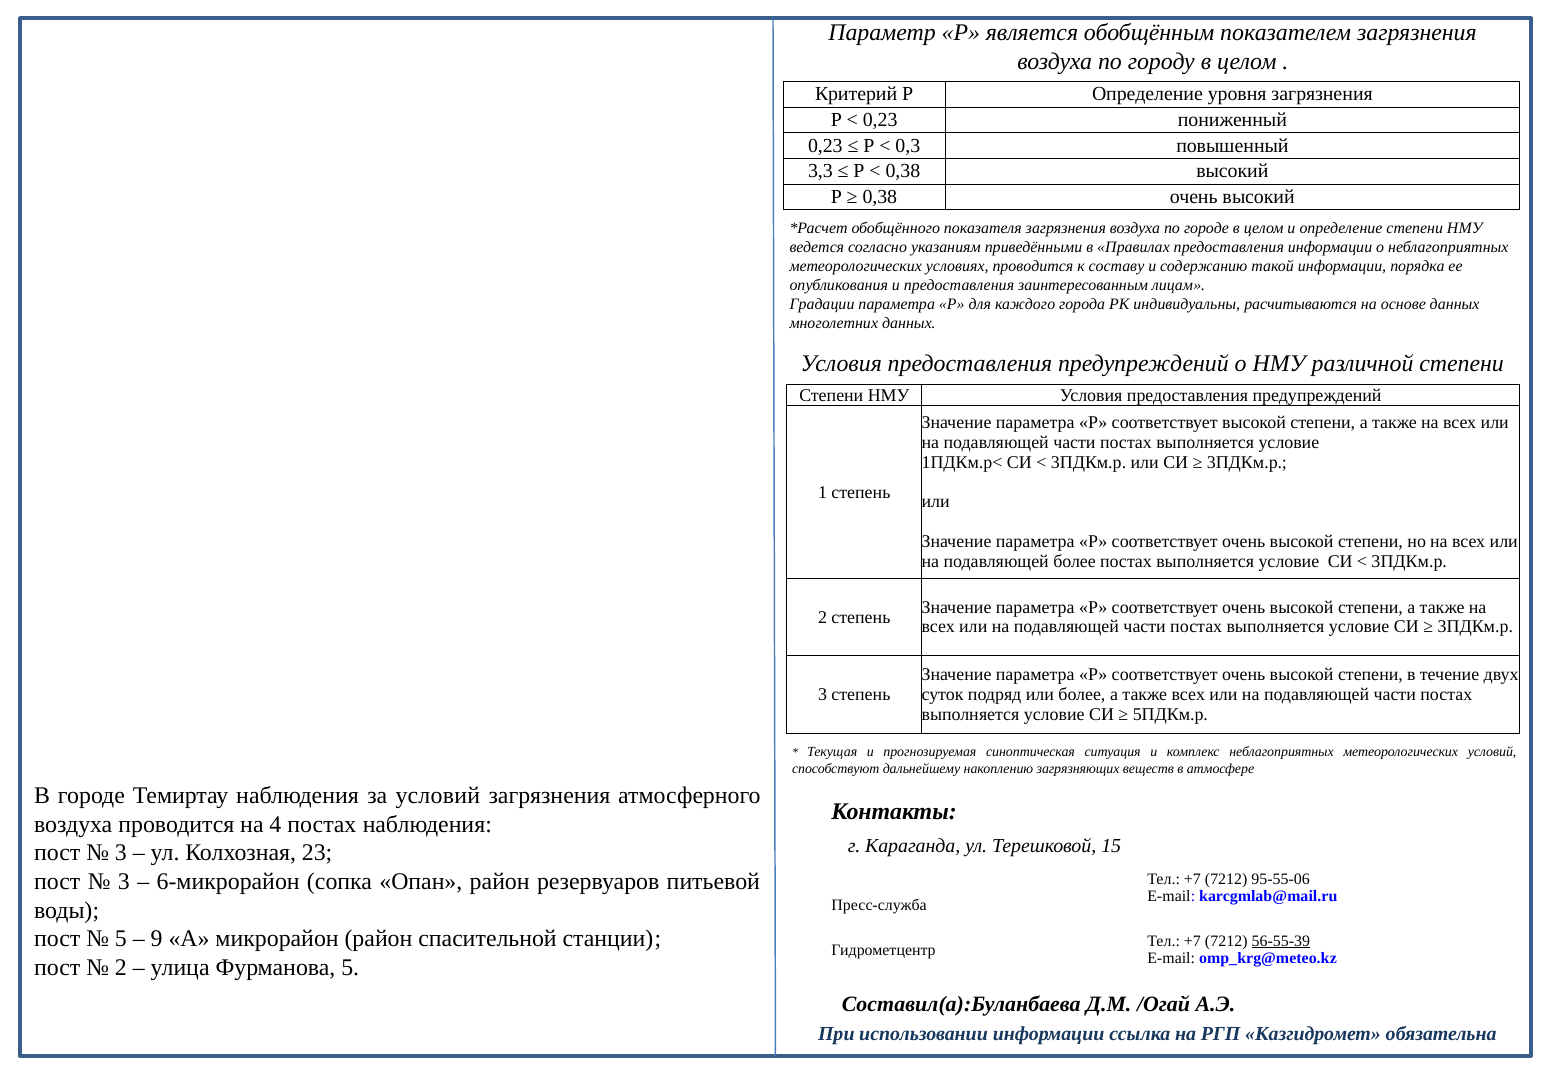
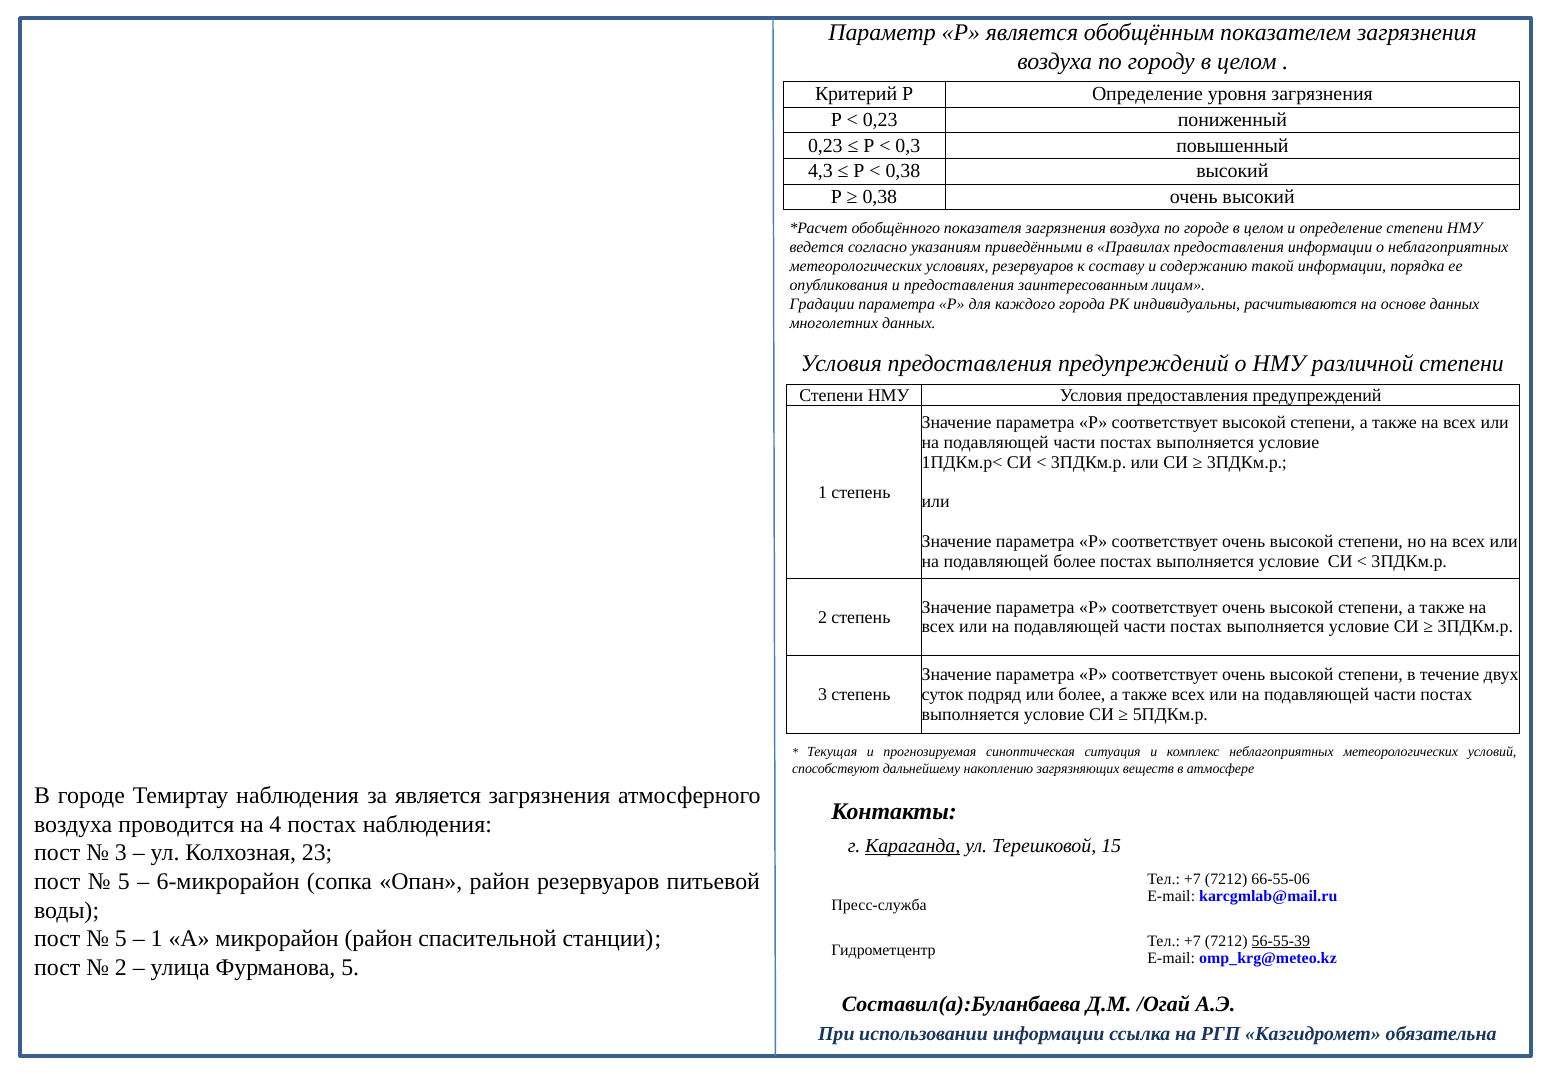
3,3: 3,3 -> 4,3
условиях проводится: проводится -> резервуаров
за условий: условий -> является
Караганда underline: none -> present
3 at (124, 881): 3 -> 5
95-55-06: 95-55-06 -> 66-55-06
9 at (157, 939): 9 -> 1
